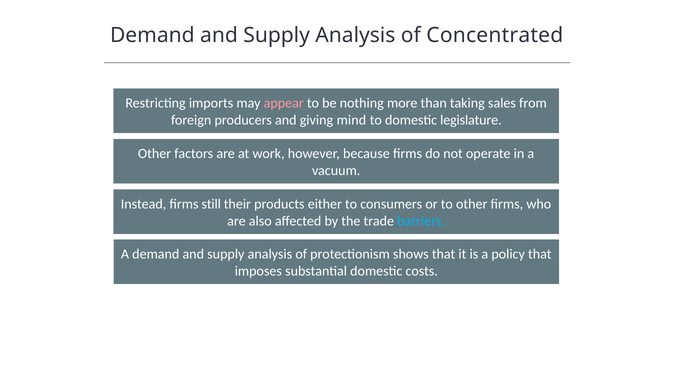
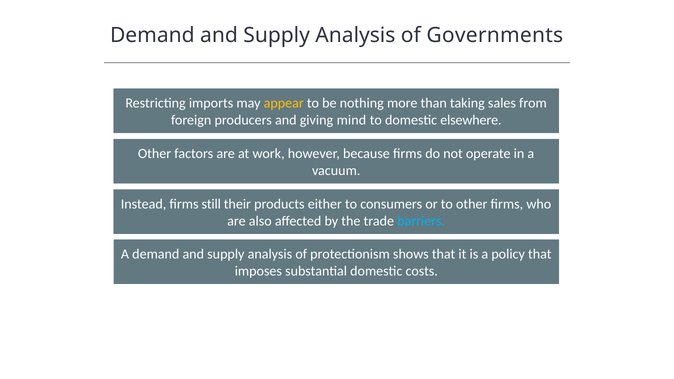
Concentrated: Concentrated -> Governments
appear colour: pink -> yellow
legislature: legislature -> elsewhere
